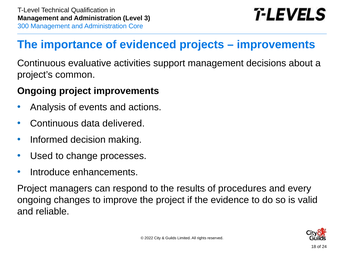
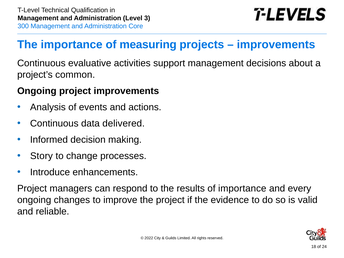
evidenced: evidenced -> measuring
Used: Used -> Story
of procedures: procedures -> importance
